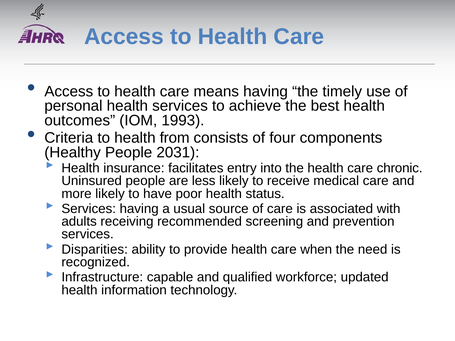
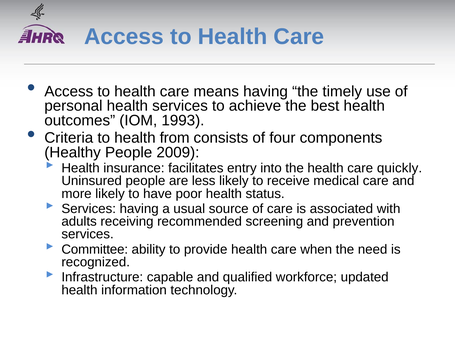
2031: 2031 -> 2009
chronic: chronic -> quickly
Disparities: Disparities -> Committee
